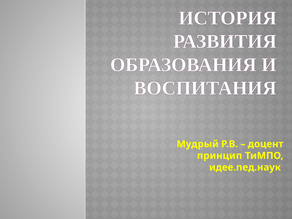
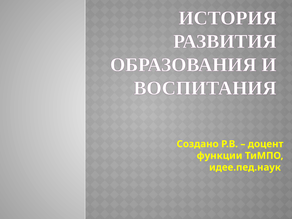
Мудрый: Мудрый -> Создано
принцип: принцип -> функции
